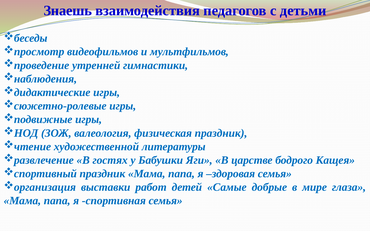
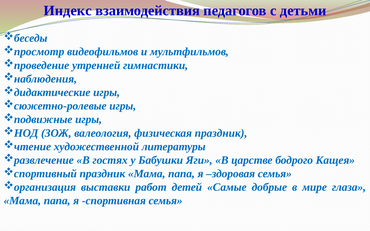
Знаешь: Знаешь -> Индекс
